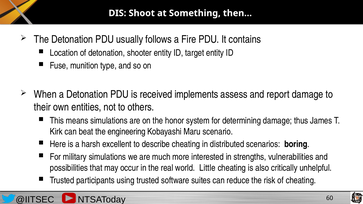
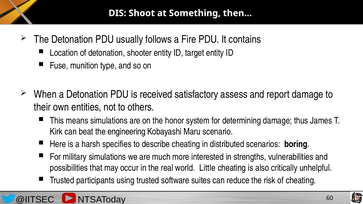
implements: implements -> satisfactory
excellent: excellent -> specifies
